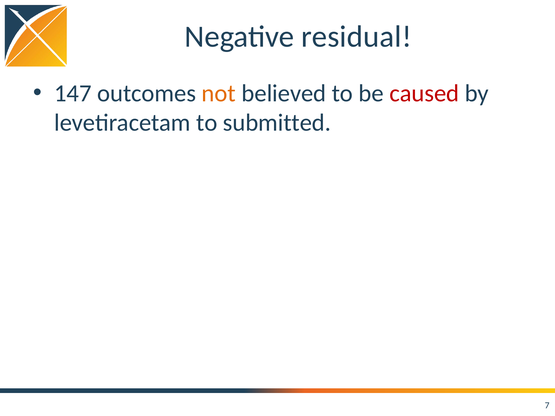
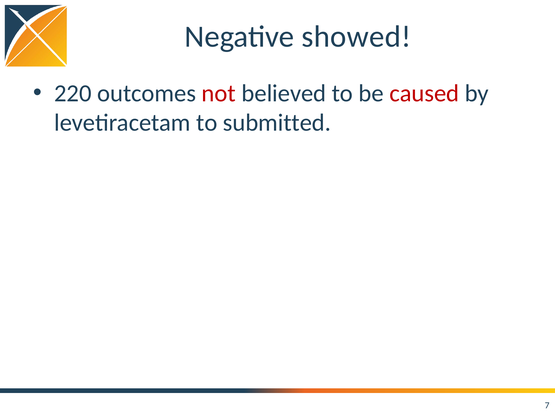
residual: residual -> showed
147: 147 -> 220
not colour: orange -> red
